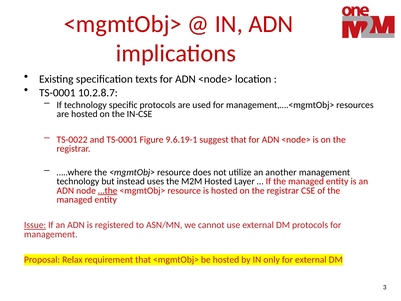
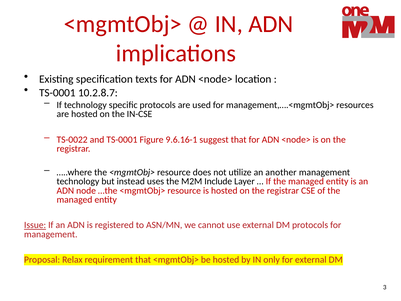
9.6.19-1: 9.6.19-1 -> 9.6.16-1
M2M Hosted: Hosted -> Include
…the underline: present -> none
